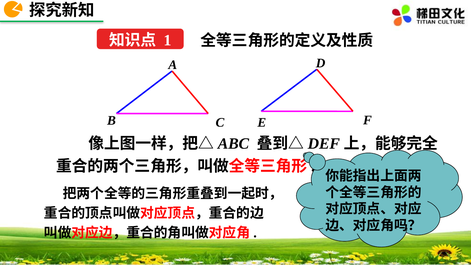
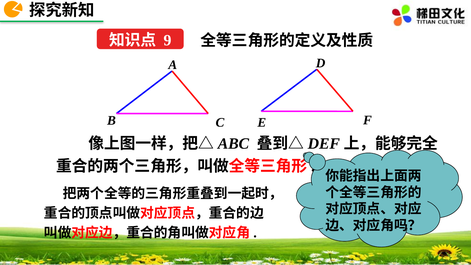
1: 1 -> 9
